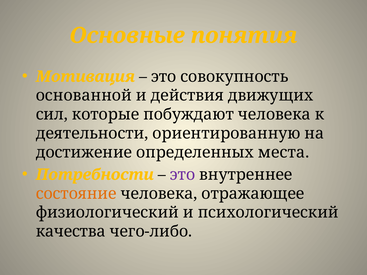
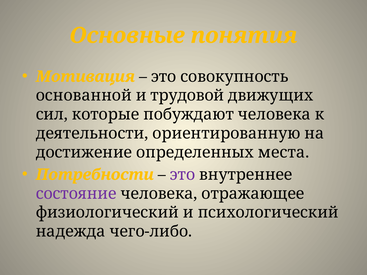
действия: действия -> трудовой
состояние colour: orange -> purple
качества: качества -> надежда
